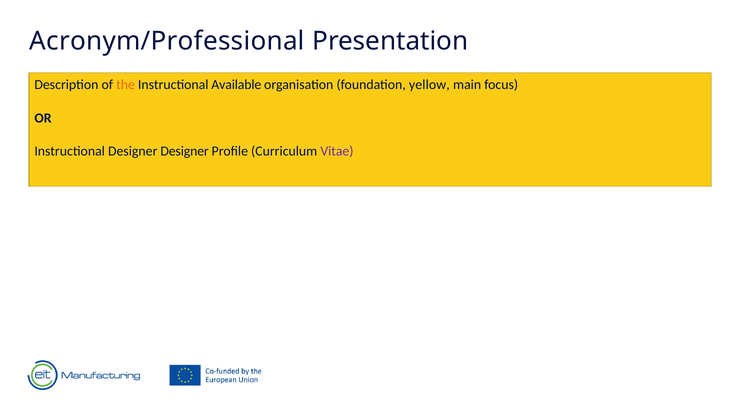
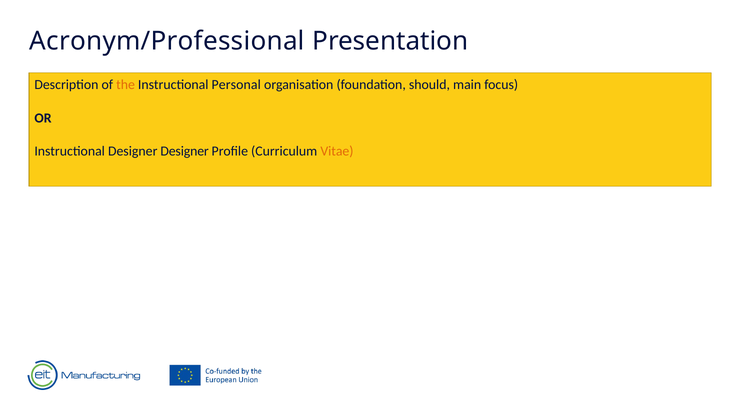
Available: Available -> Personal
yellow: yellow -> should
Vitae colour: purple -> orange
